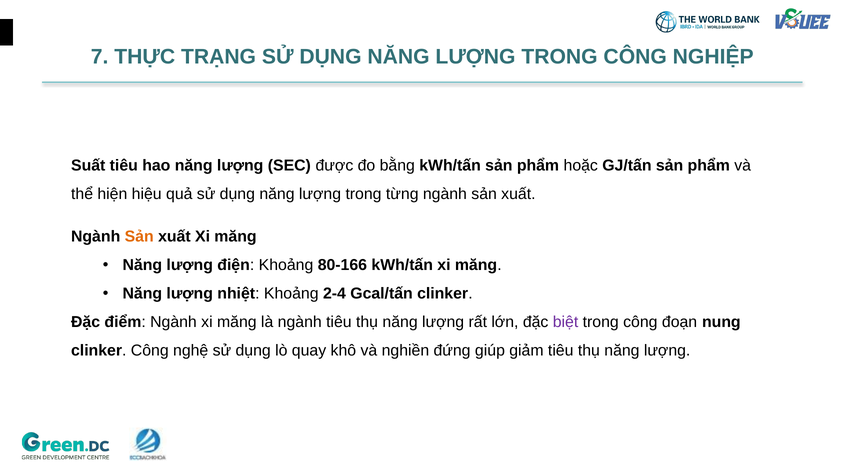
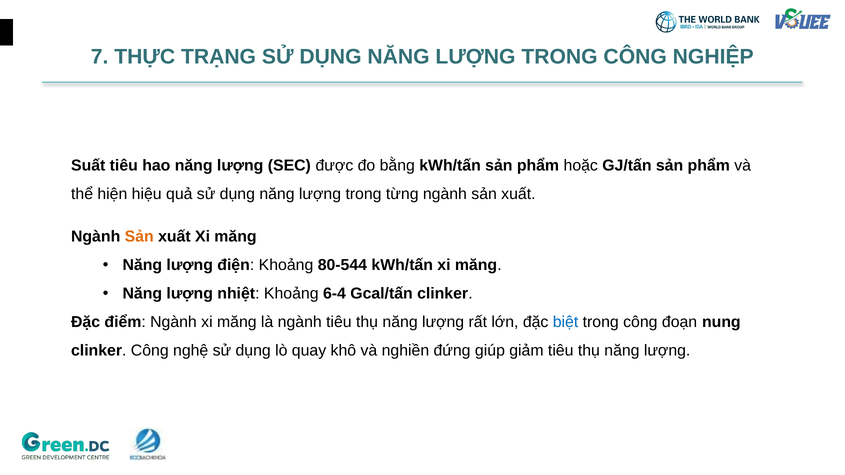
80-166: 80-166 -> 80-544
2-4: 2-4 -> 6-4
biệt colour: purple -> blue
